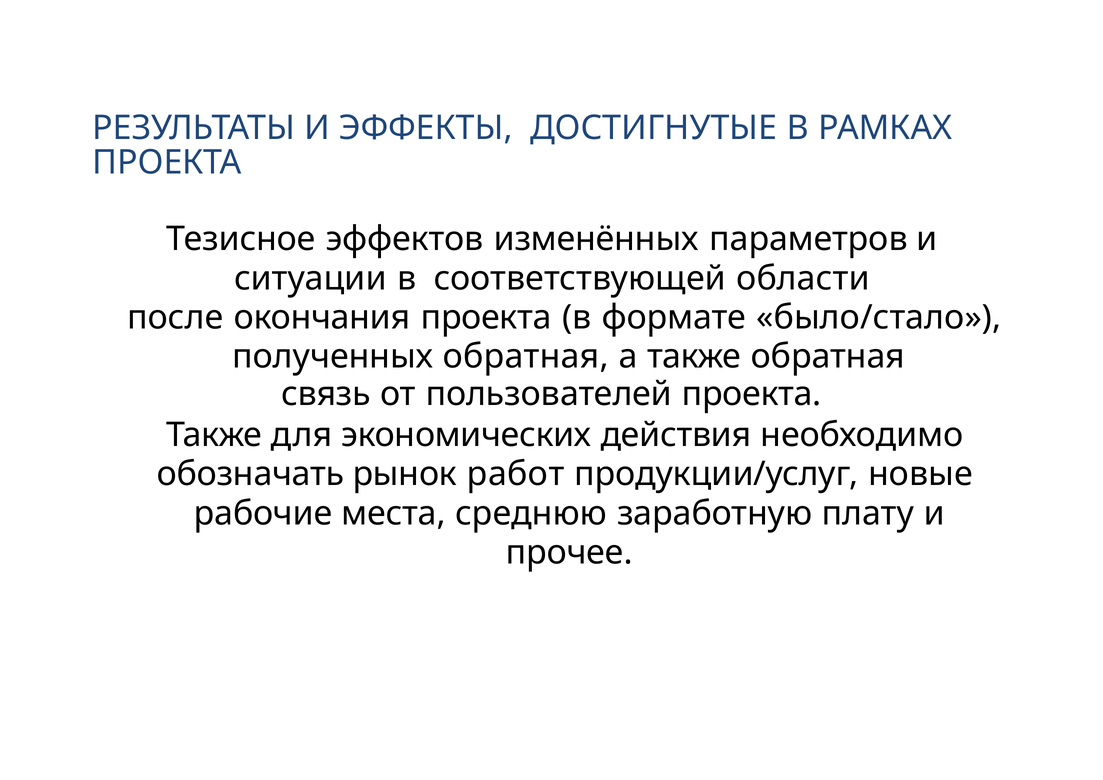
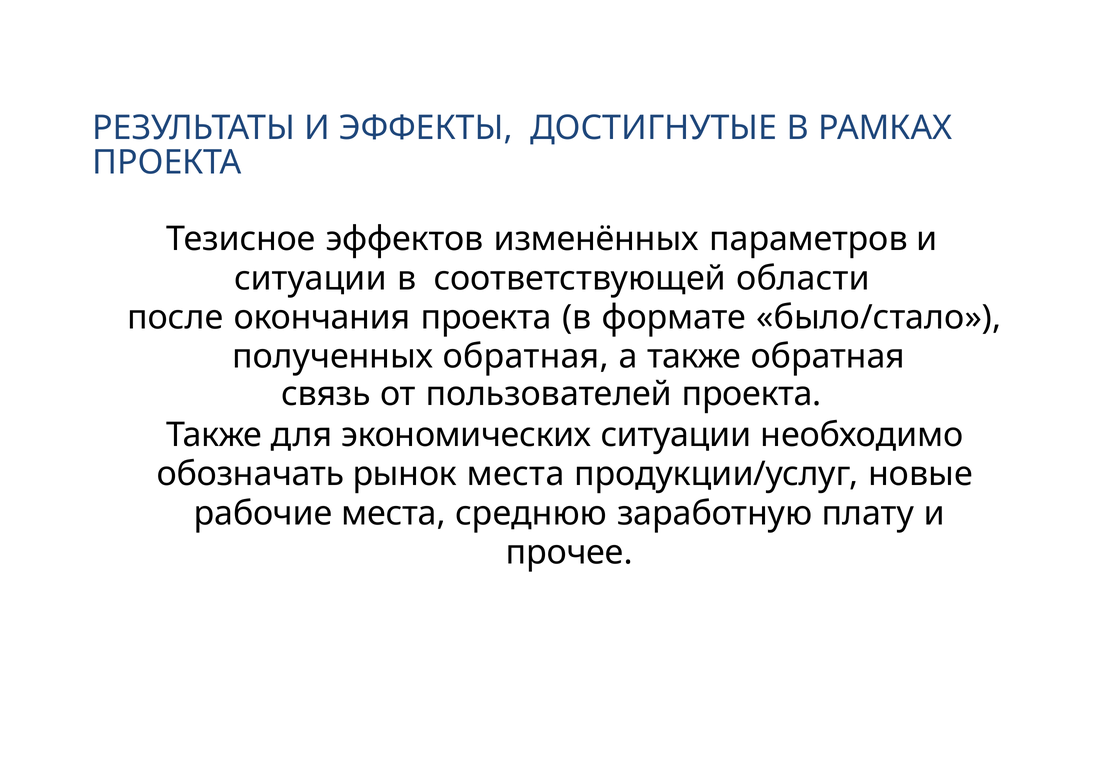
экономических действия: действия -> ситуации
рынок работ: работ -> места
